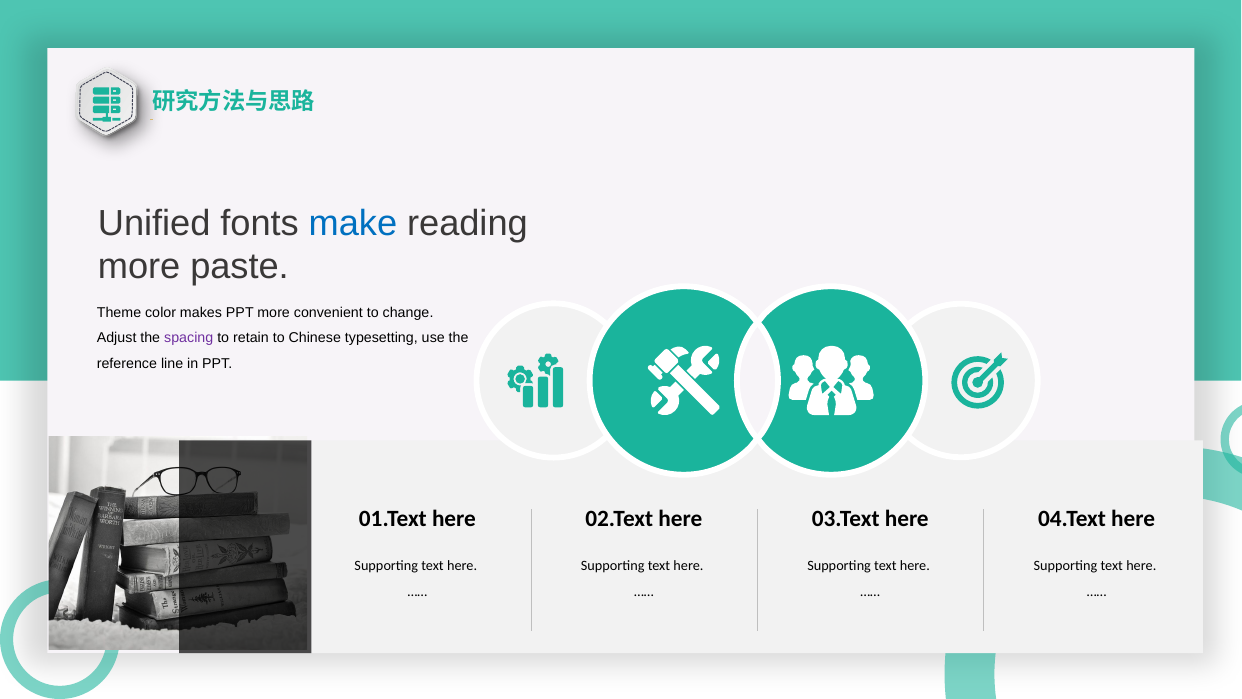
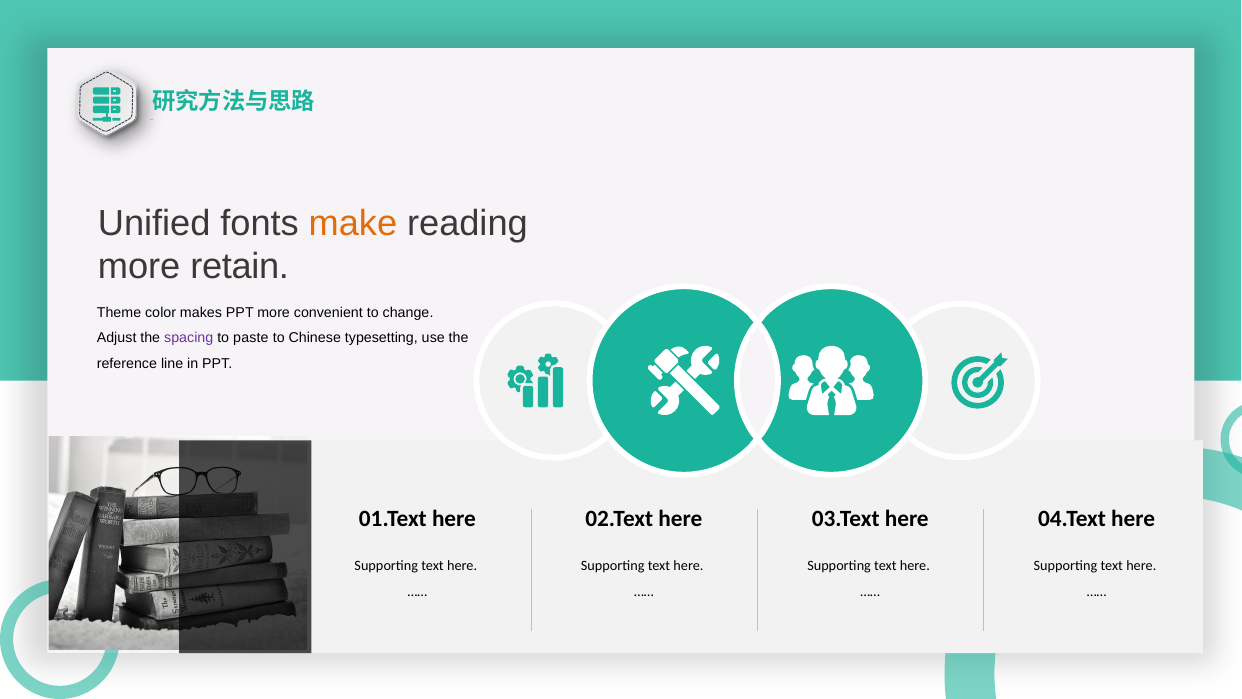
make colour: blue -> orange
paste: paste -> retain
retain: retain -> paste
